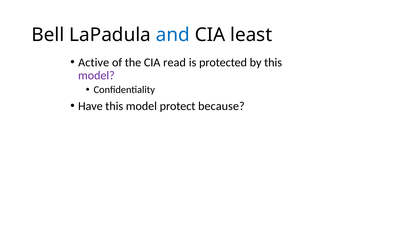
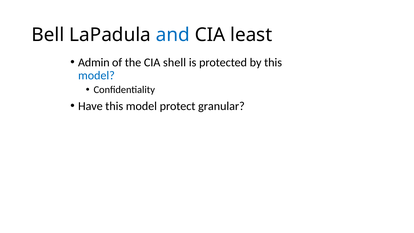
Active: Active -> Admin
read: read -> shell
model at (96, 75) colour: purple -> blue
because: because -> granular
